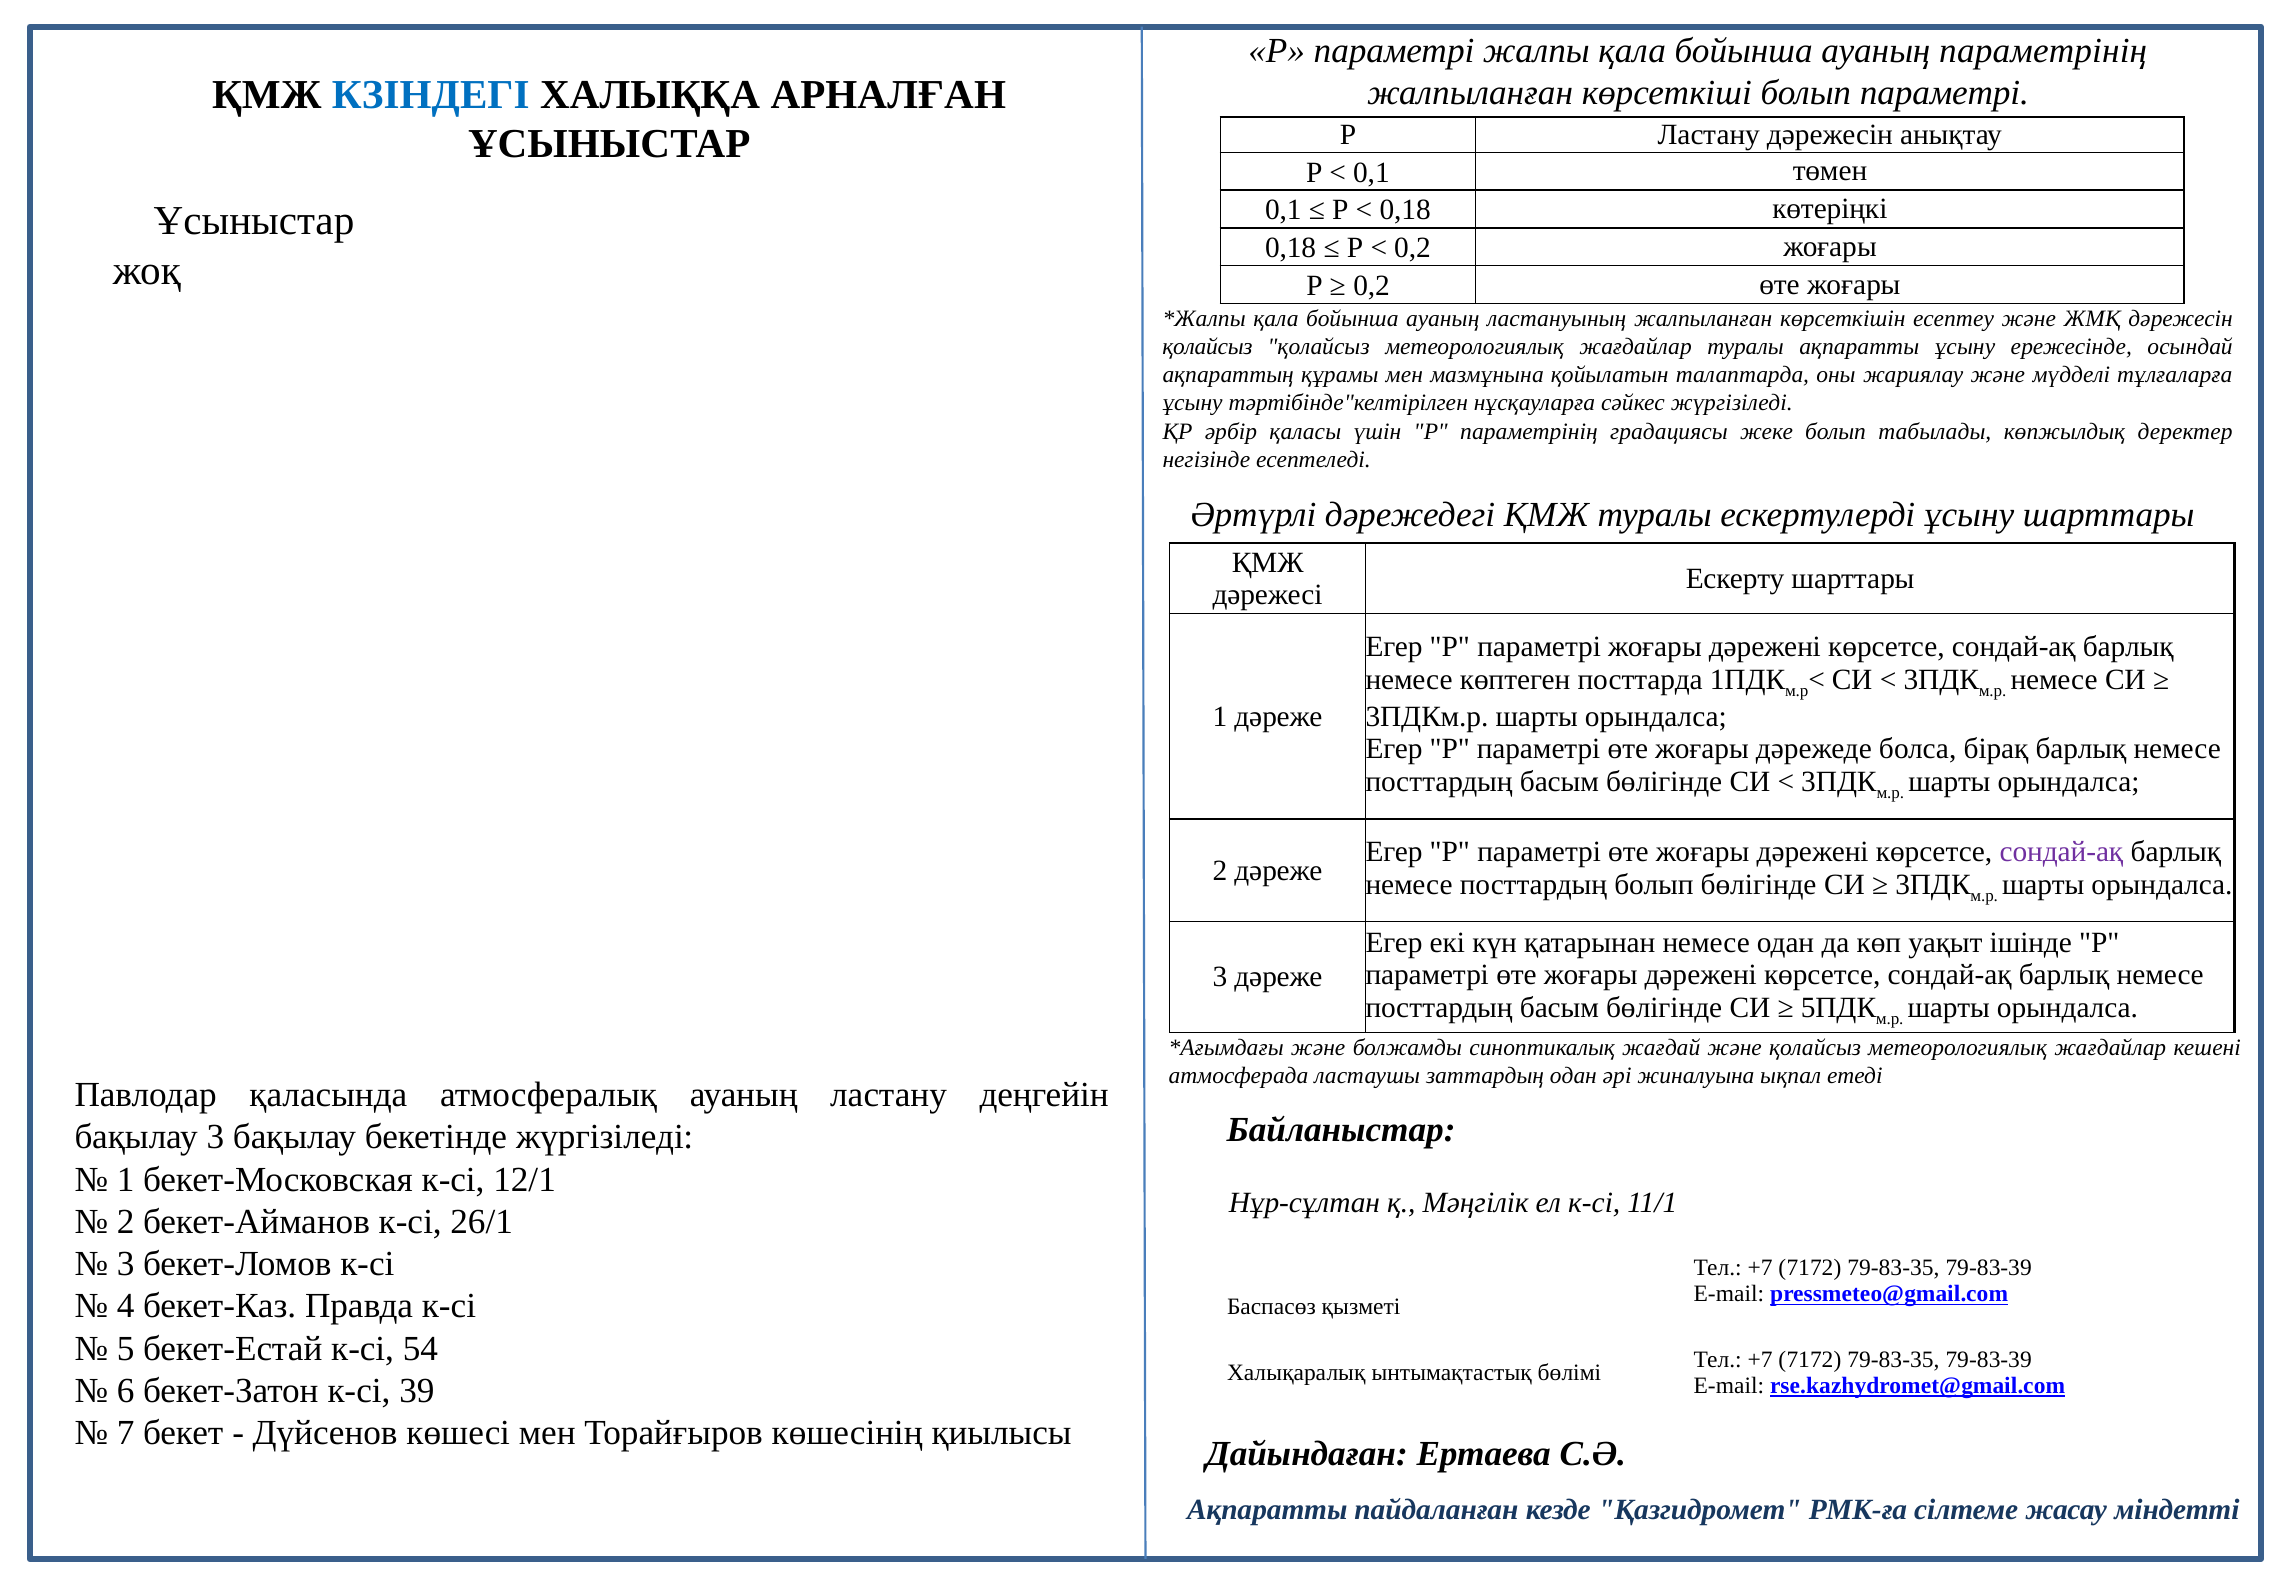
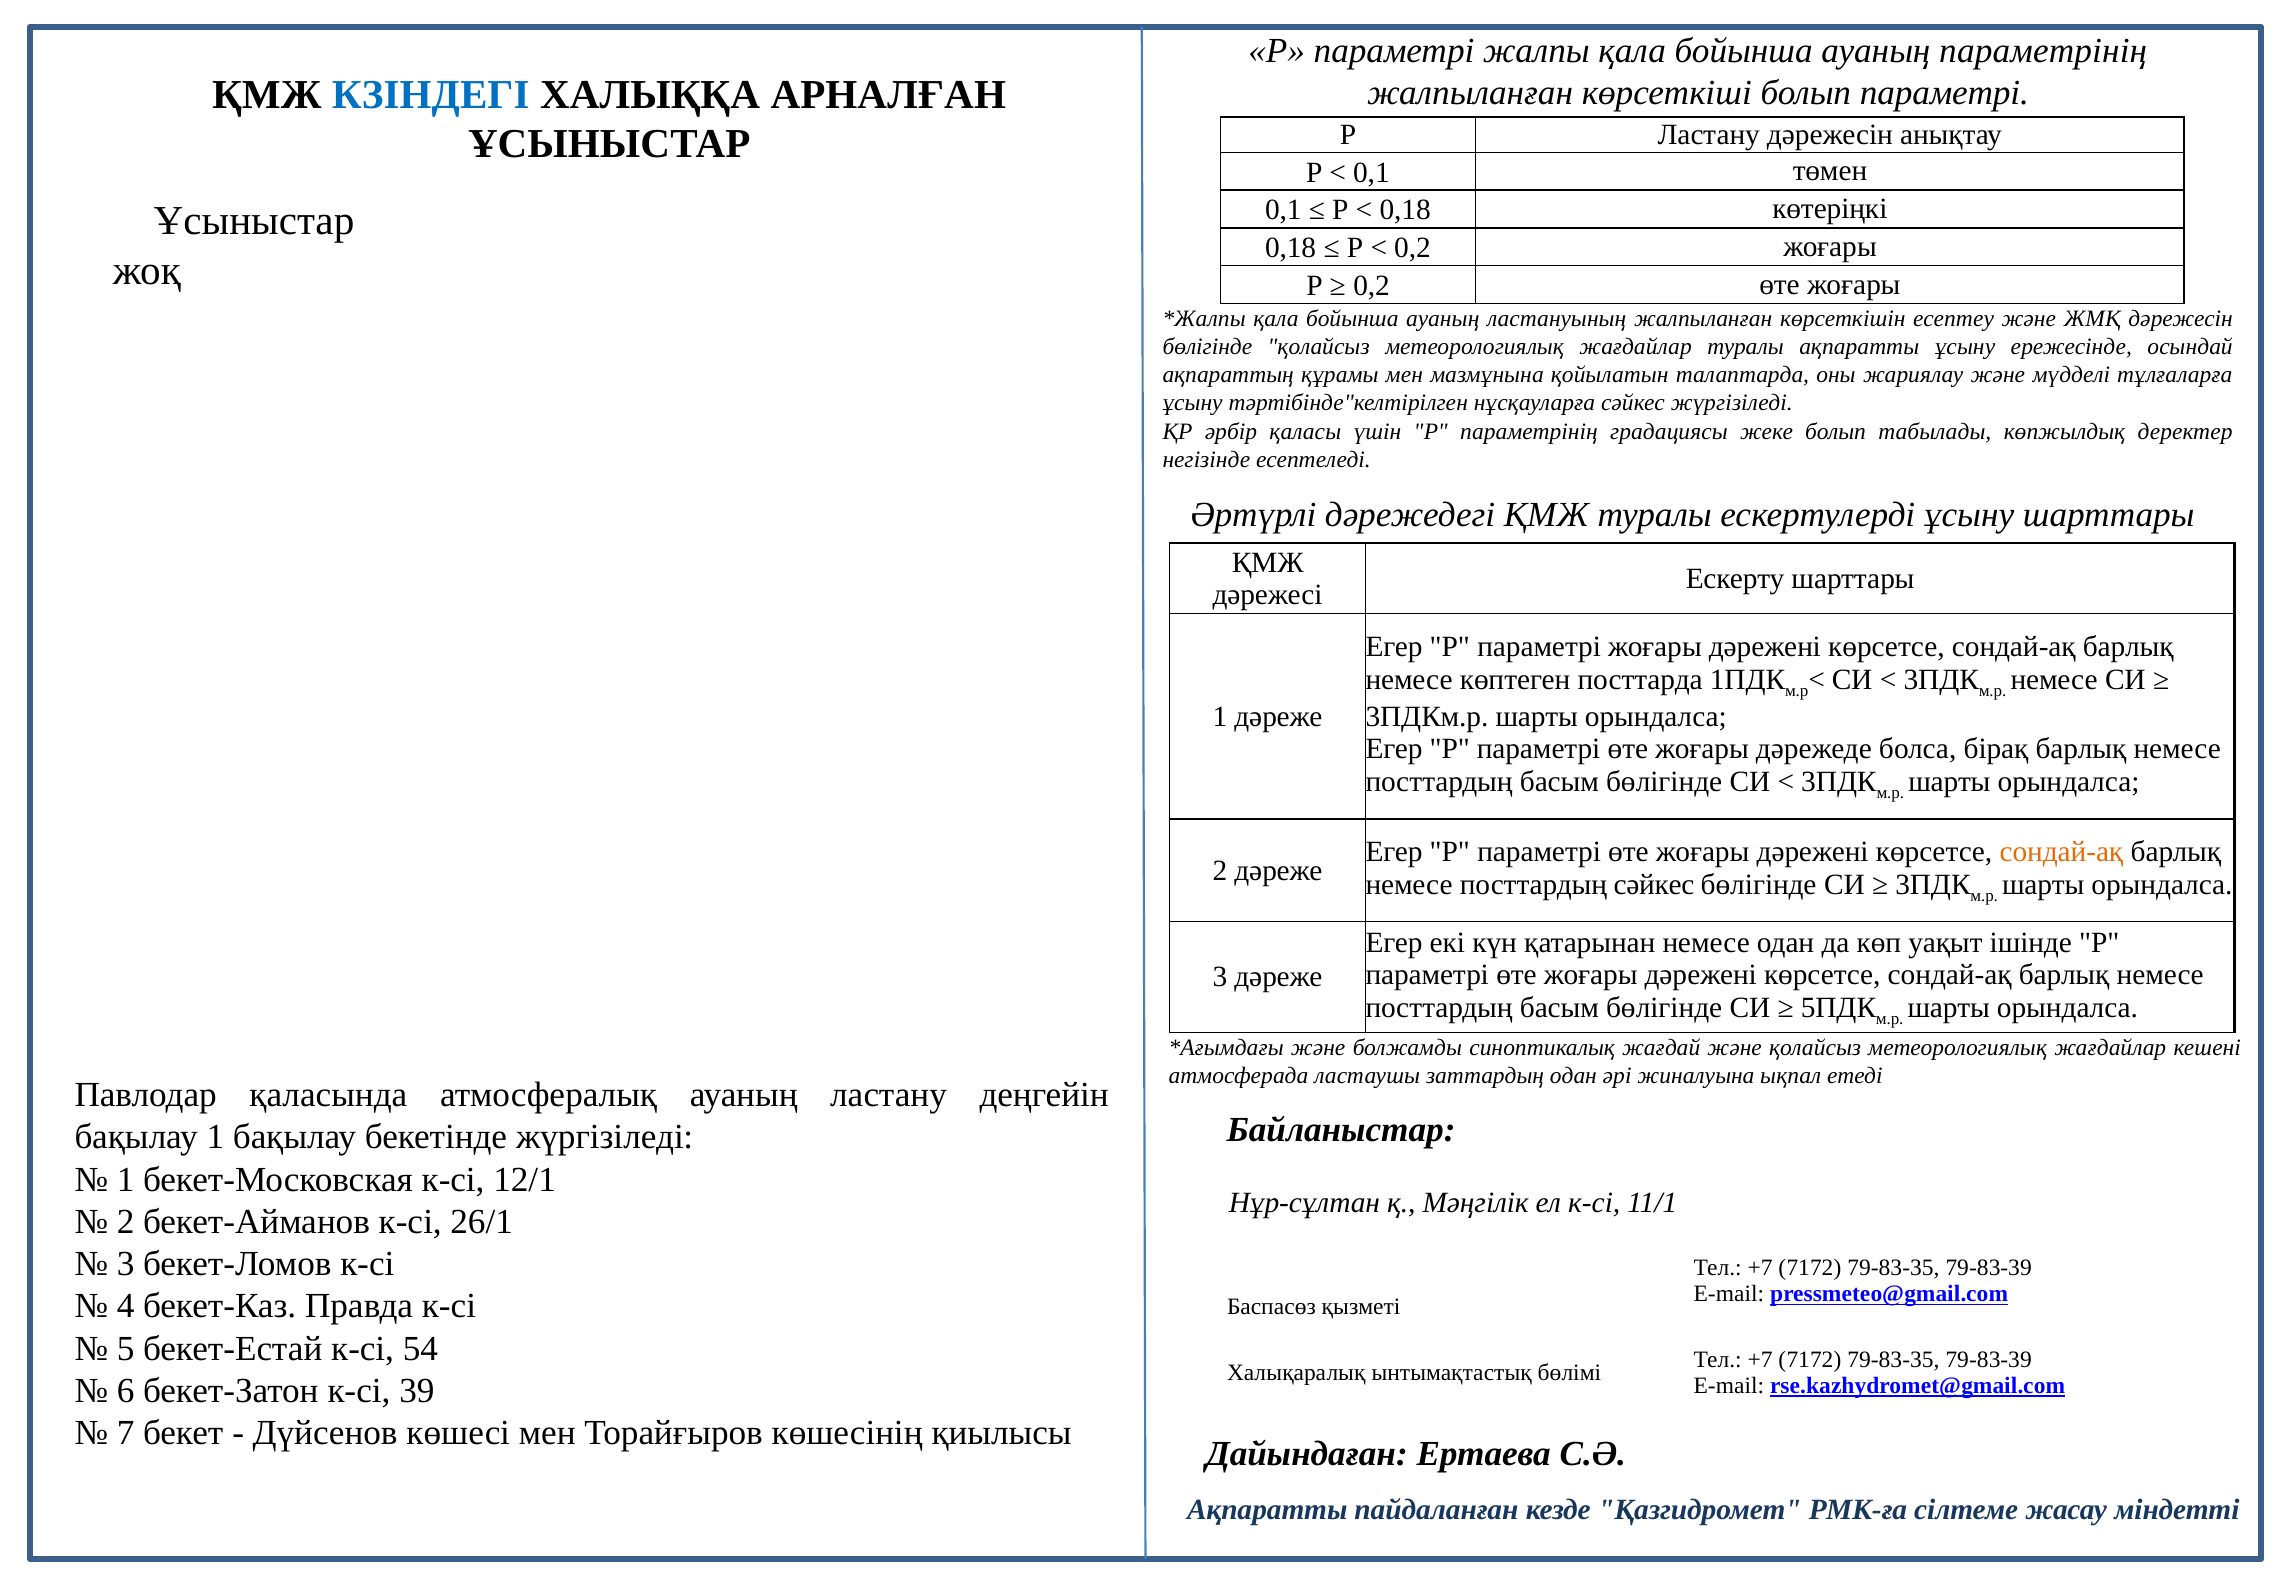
қолайсыз at (1207, 347): қолайсыз -> бөлігінде
сондай-ақ at (2061, 852) colour: purple -> orange
посттардың болып: болып -> сәйкес
бақылау 3: 3 -> 1
